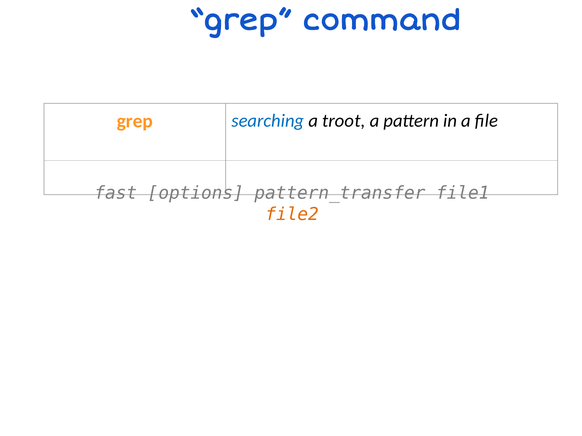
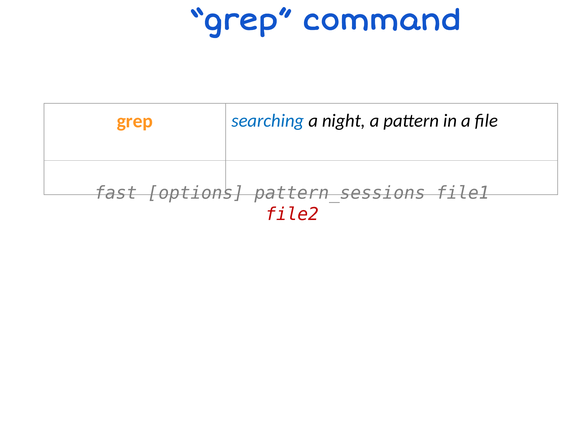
troot: troot -> night
pattern_transfer: pattern_transfer -> pattern_sessions
file2 colour: orange -> red
